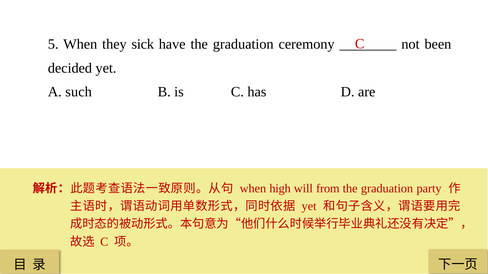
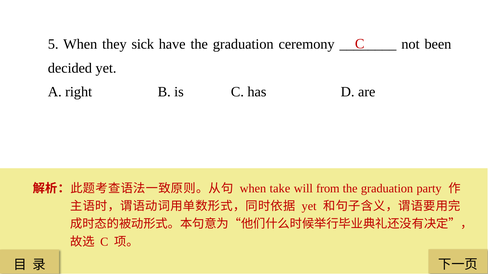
such: such -> right
high: high -> take
